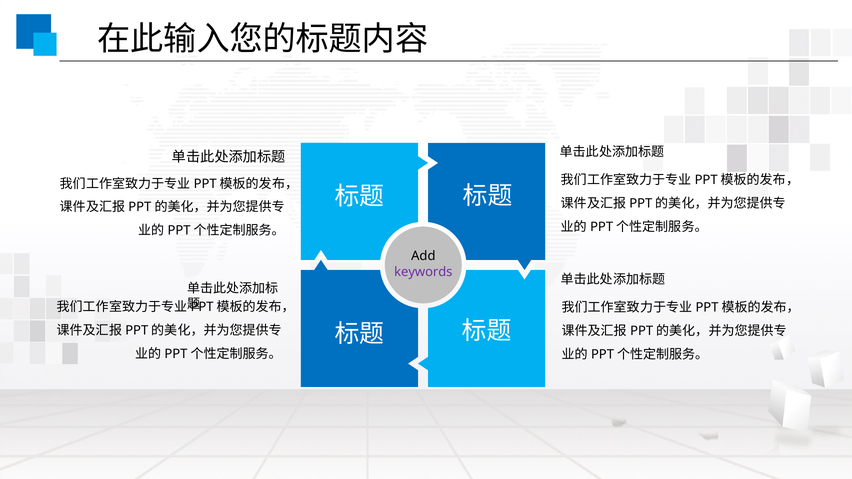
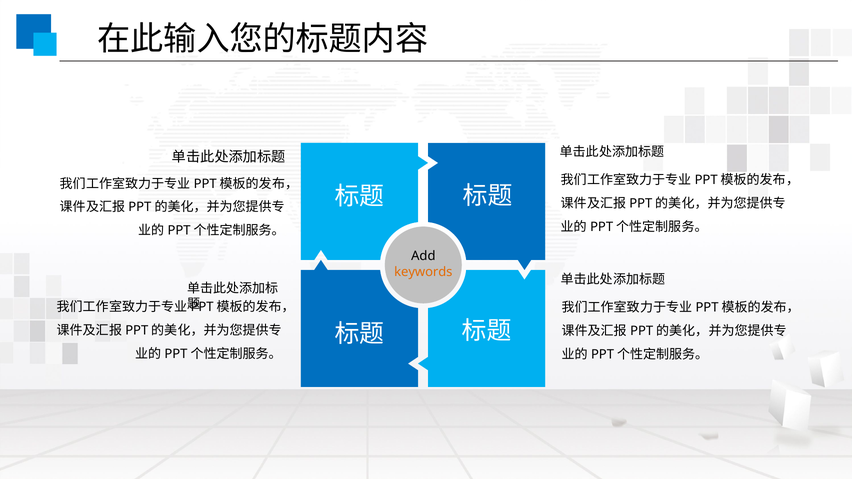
keywords colour: purple -> orange
